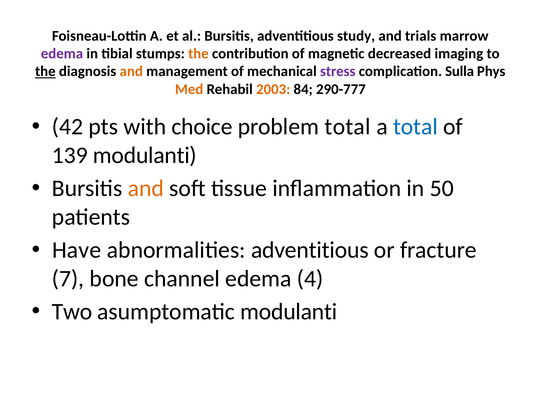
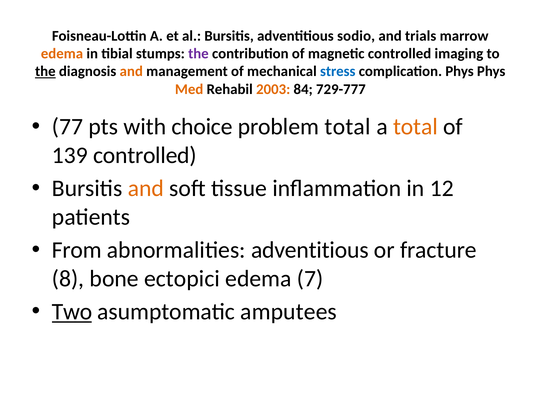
study: study -> sodio
edema at (62, 54) colour: purple -> orange
the at (198, 54) colour: orange -> purple
magnetic decreased: decreased -> controlled
stress colour: purple -> blue
complication Sulla: Sulla -> Phys
290-777: 290-777 -> 729-777
42: 42 -> 77
total at (415, 127) colour: blue -> orange
139 modulanti: modulanti -> controlled
50: 50 -> 12
Have: Have -> From
7: 7 -> 8
channel: channel -> ectopici
4: 4 -> 7
Two underline: none -> present
asumptomatic modulanti: modulanti -> amputees
